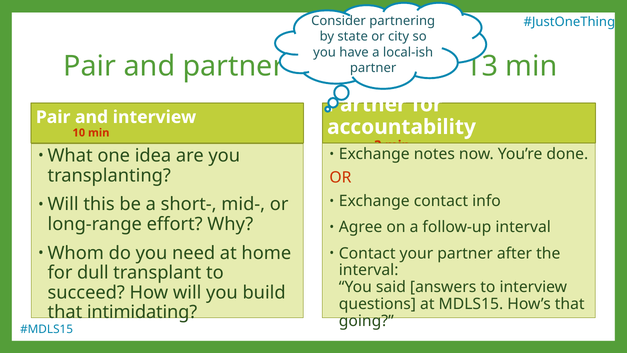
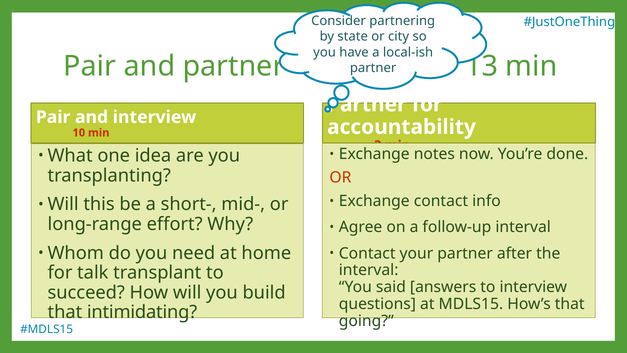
dull: dull -> talk
